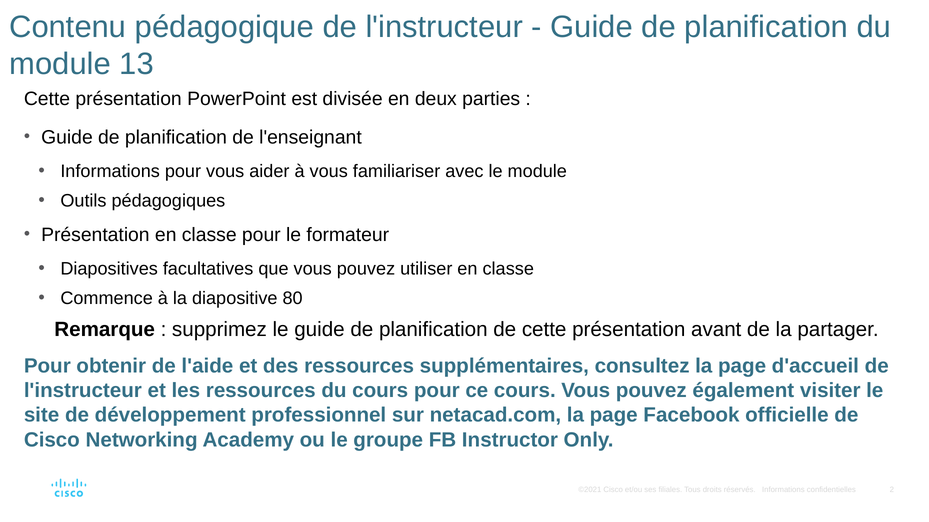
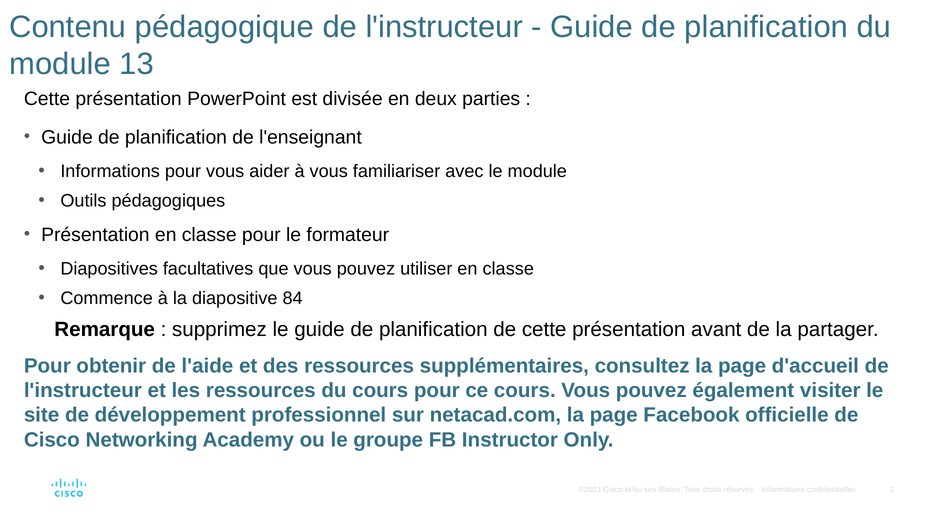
80: 80 -> 84
